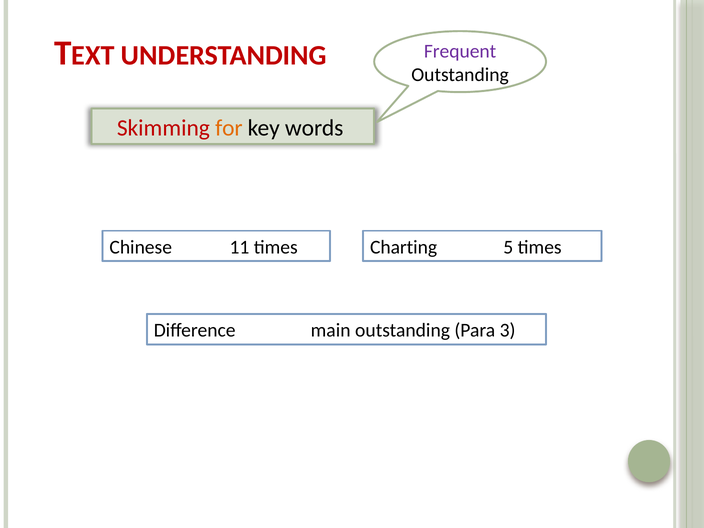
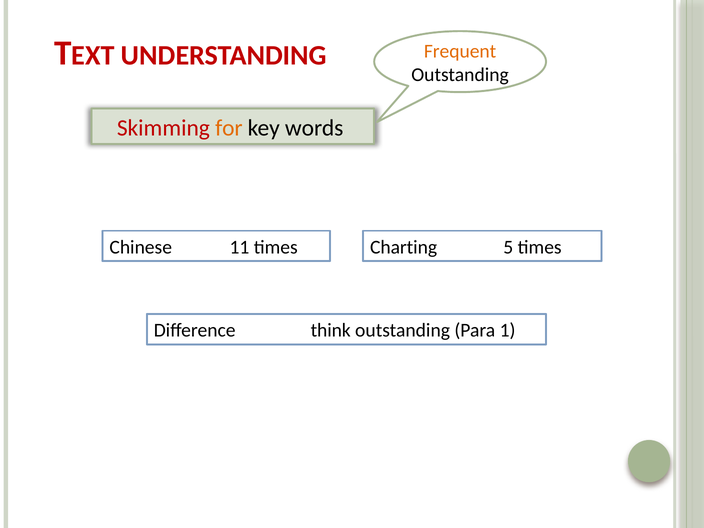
Frequent colour: purple -> orange
main: main -> think
3: 3 -> 1
